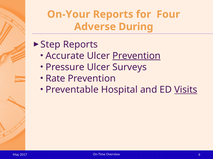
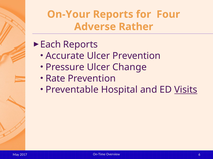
During: During -> Rather
Step: Step -> Each
Prevention at (137, 56) underline: present -> none
Surveys: Surveys -> Change
